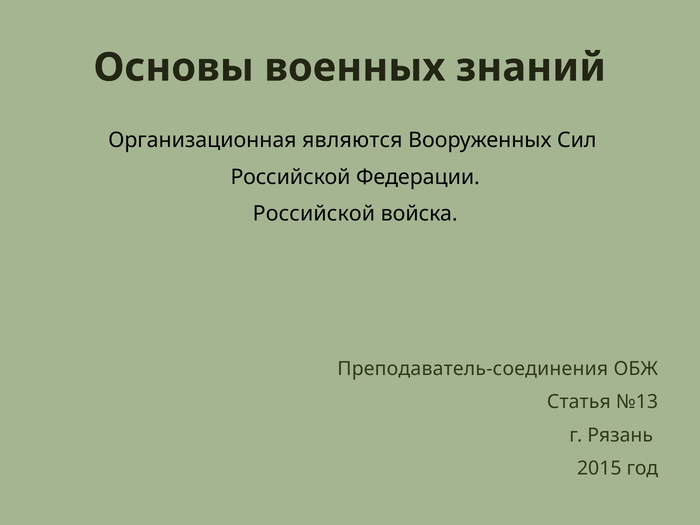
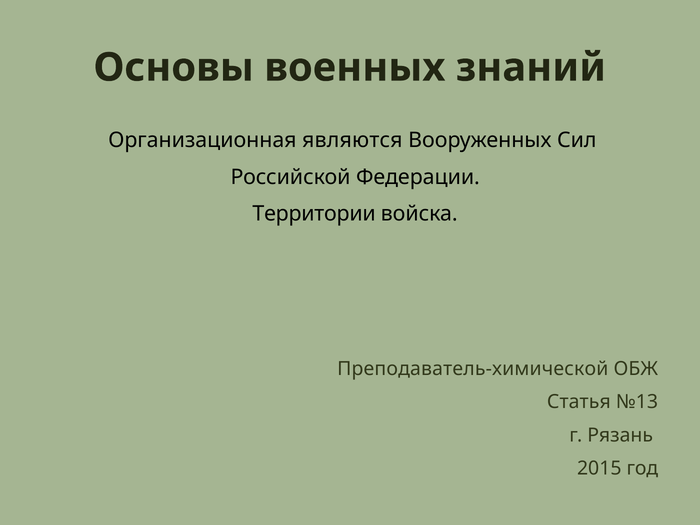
Российской at (314, 214): Российской -> Территории
Преподаватель-соединения: Преподаватель-соединения -> Преподаватель-химической
